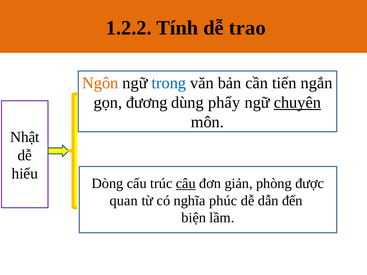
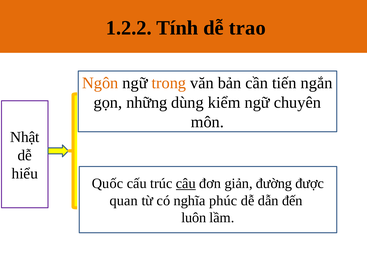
trong colour: blue -> orange
đương: đương -> những
phẩy: phẩy -> kiểm
chuyên underline: present -> none
Dòng: Dòng -> Quốc
phòng: phòng -> đường
biện: biện -> luôn
